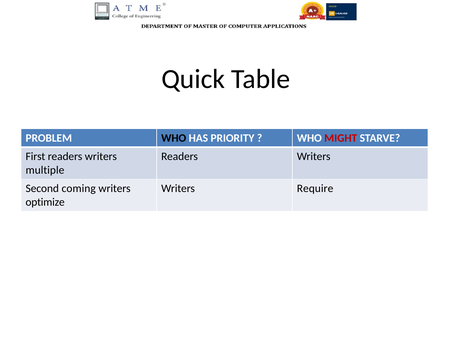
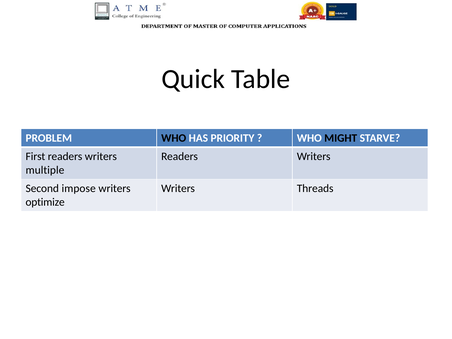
MIGHT colour: red -> black
coming: coming -> impose
Require: Require -> Threads
